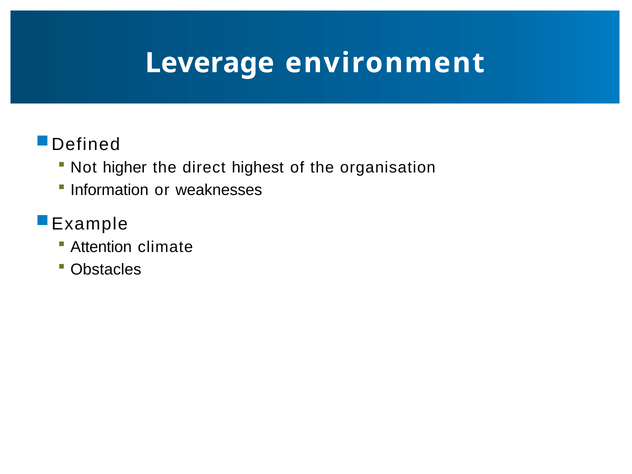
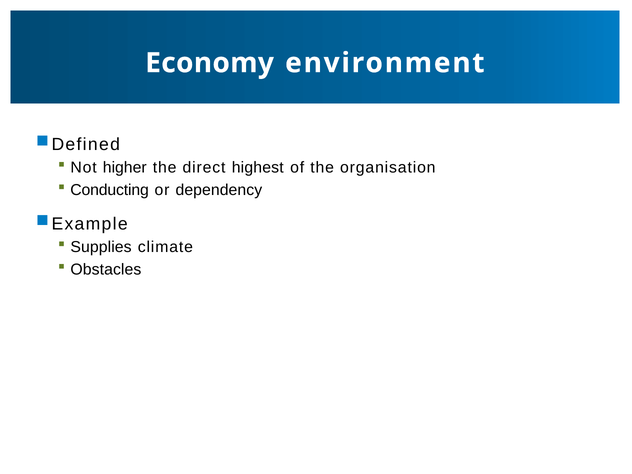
Leverage: Leverage -> Economy
Information: Information -> Conducting
weaknesses: weaknesses -> dependency
Attention: Attention -> Supplies
